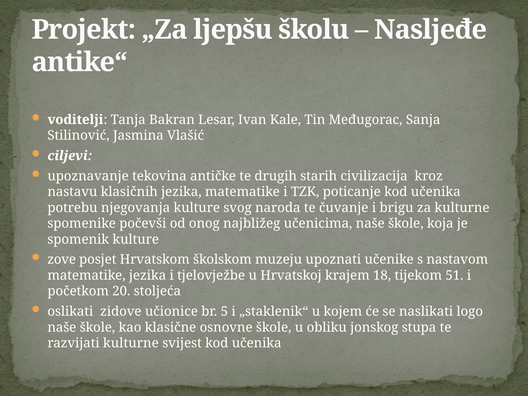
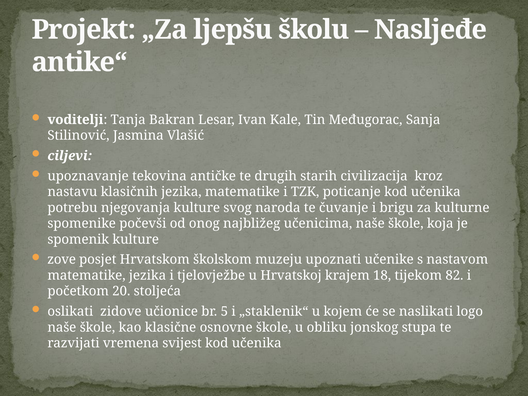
51: 51 -> 82
razvijati kulturne: kulturne -> vremena
